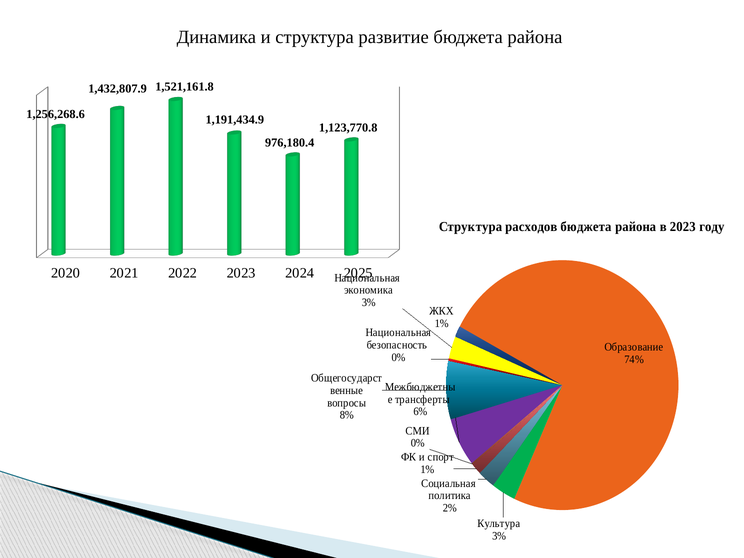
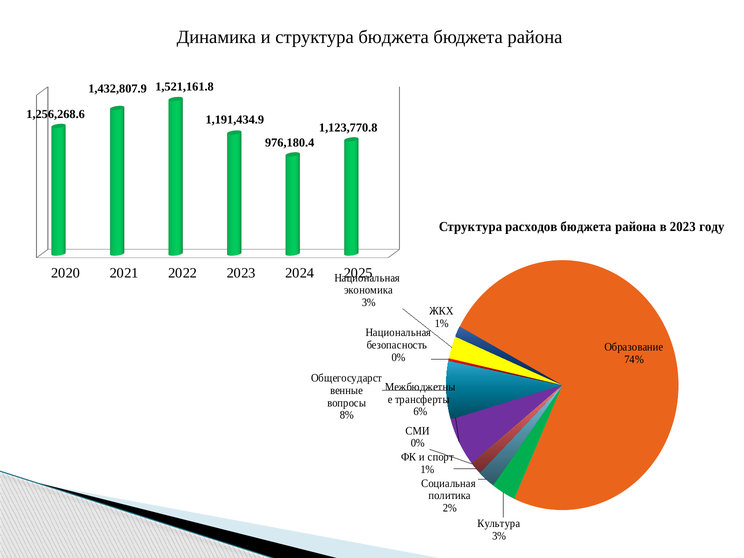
структура развитие: развитие -> бюджета
